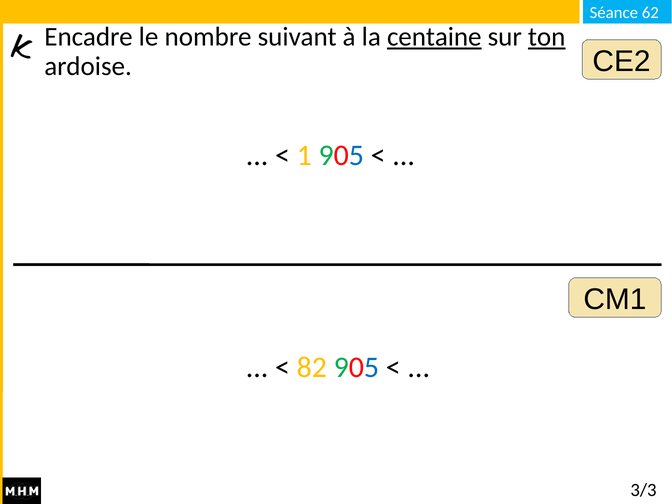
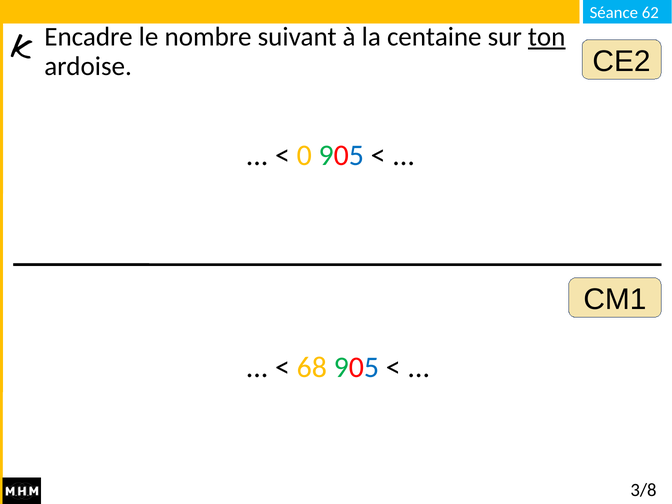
centaine underline: present -> none
1: 1 -> 0
82: 82 -> 68
3/3: 3/3 -> 3/8
